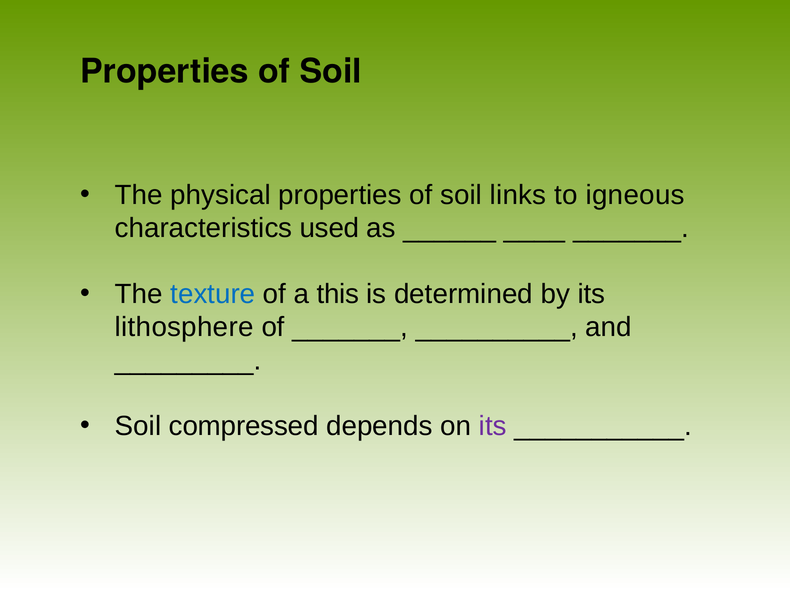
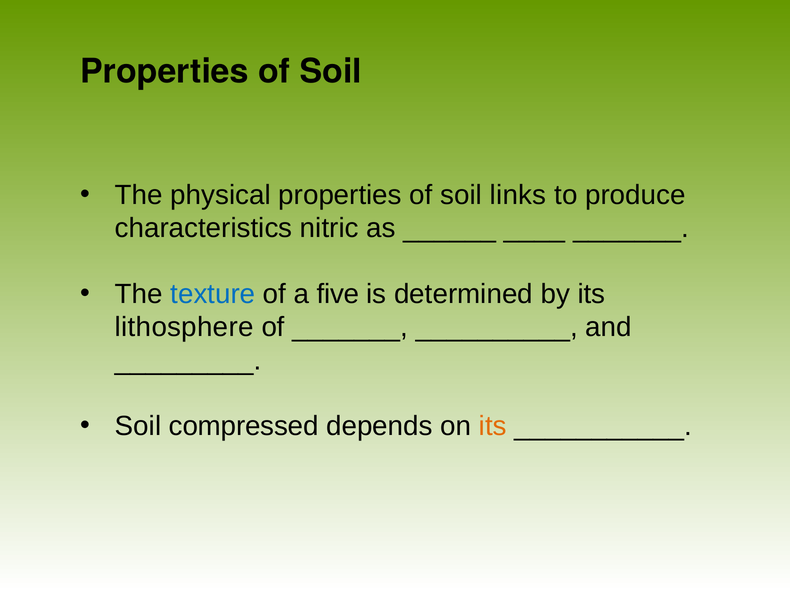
igneous: igneous -> produce
used: used -> nitric
this: this -> five
its at (493, 427) colour: purple -> orange
